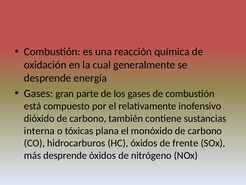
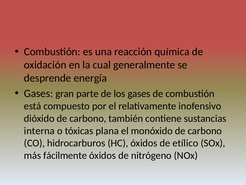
frente: frente -> etílico
más desprende: desprende -> fácilmente
